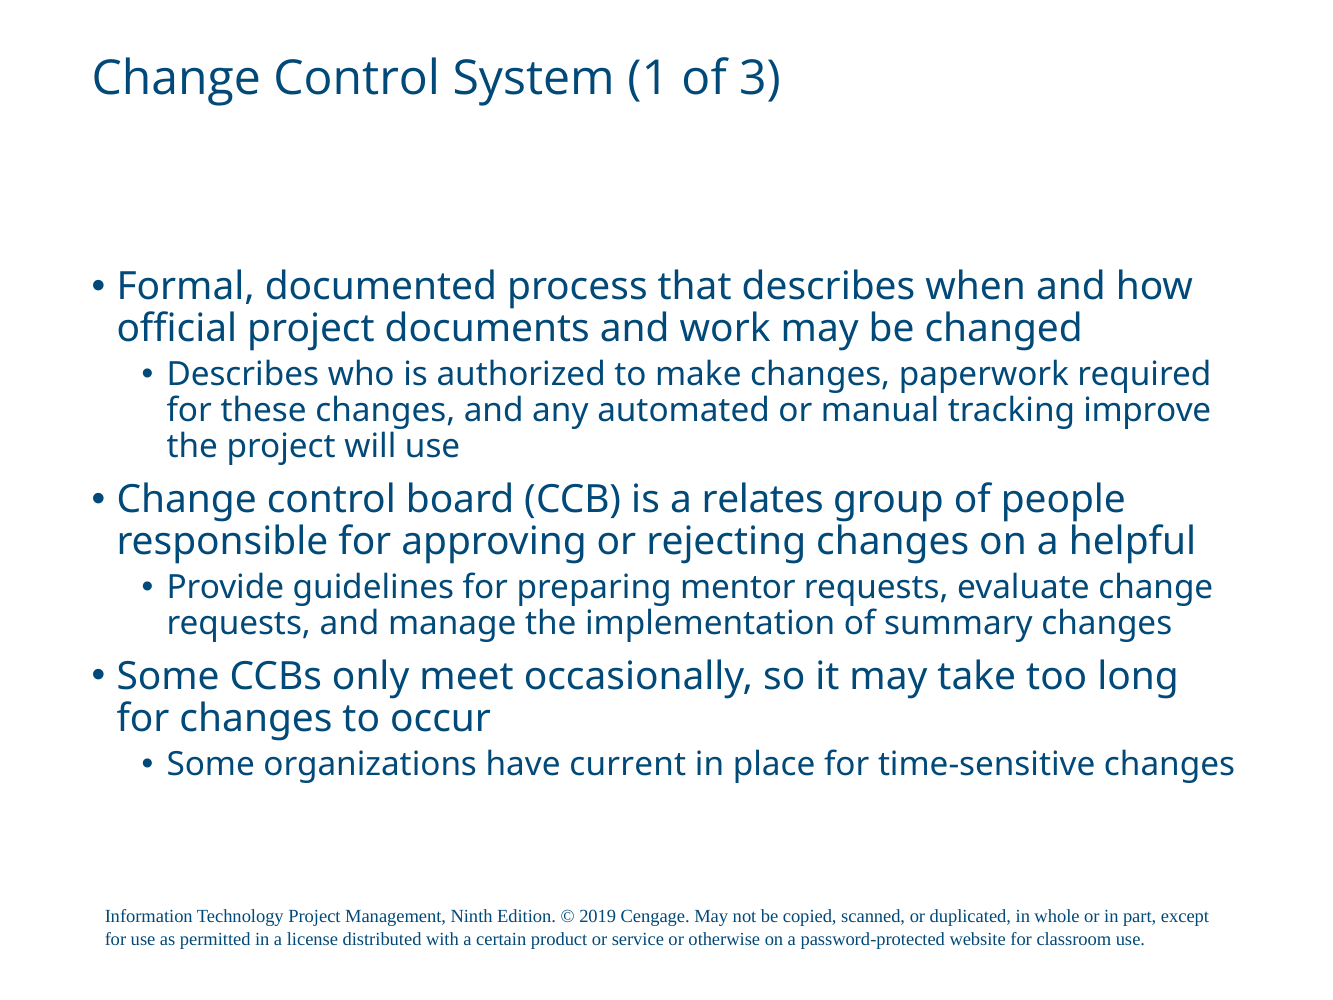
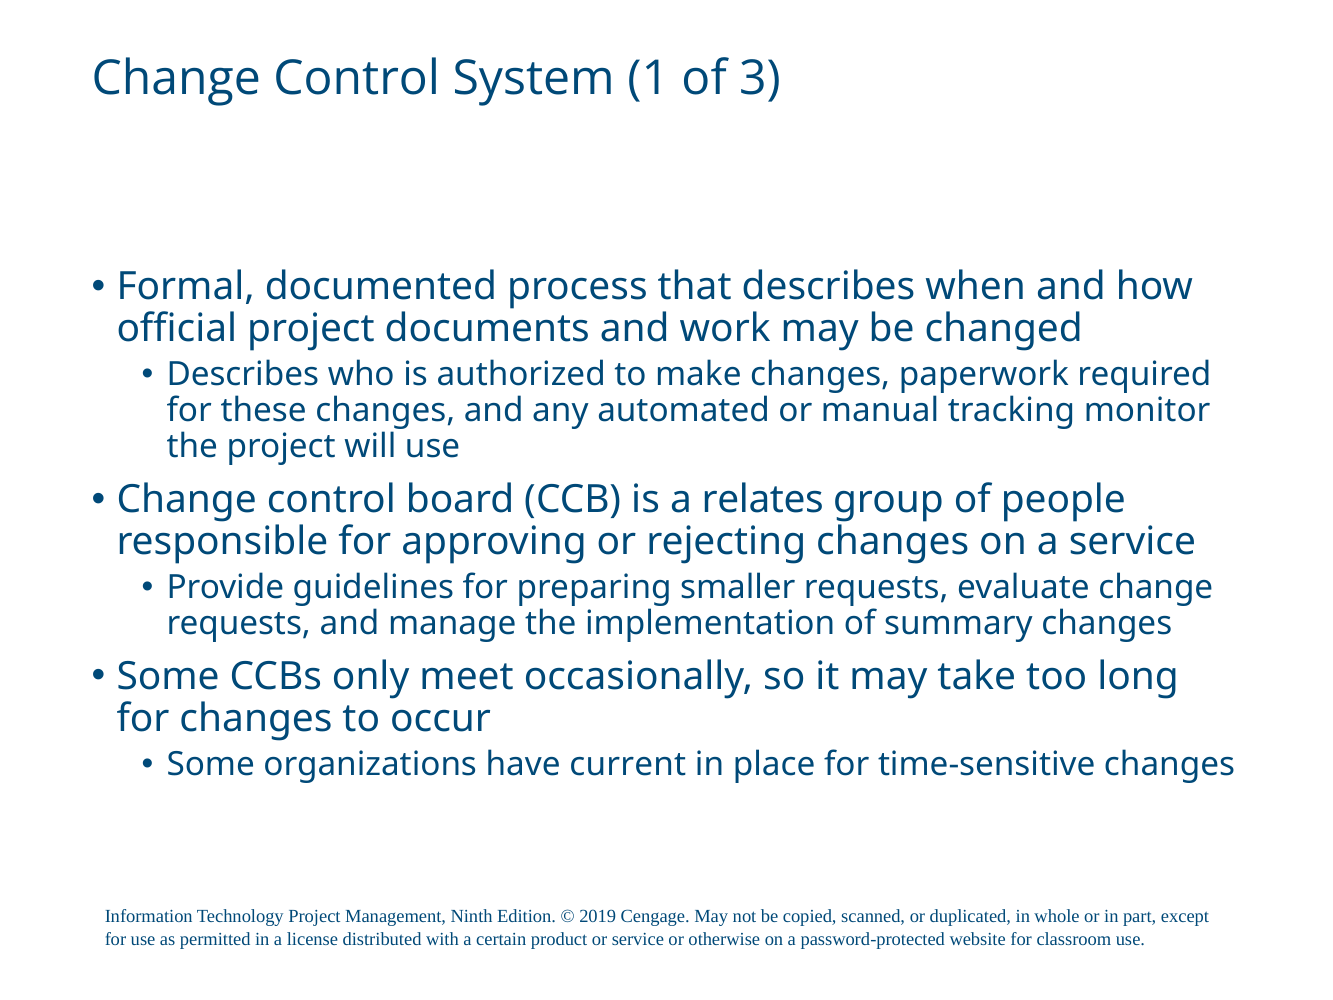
improve: improve -> monitor
a helpful: helpful -> service
mentor: mentor -> smaller
